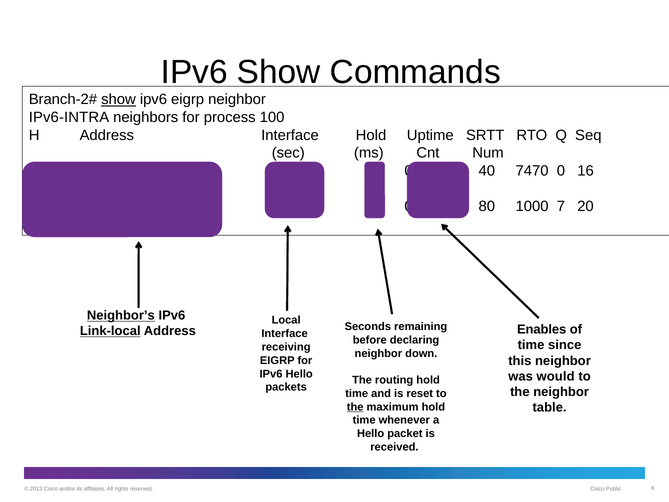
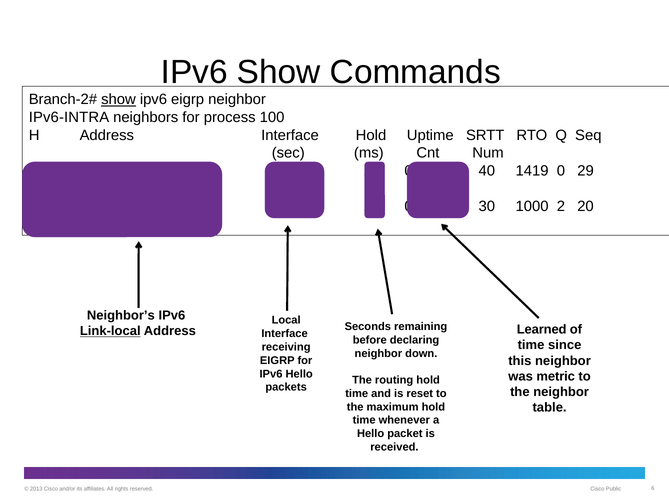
7470: 7470 -> 1419
16: 16 -> 29
80: 80 -> 30
7: 7 -> 2
Neighbor’s underline: present -> none
Enables: Enables -> Learned
would: would -> metric
the at (355, 407) underline: present -> none
